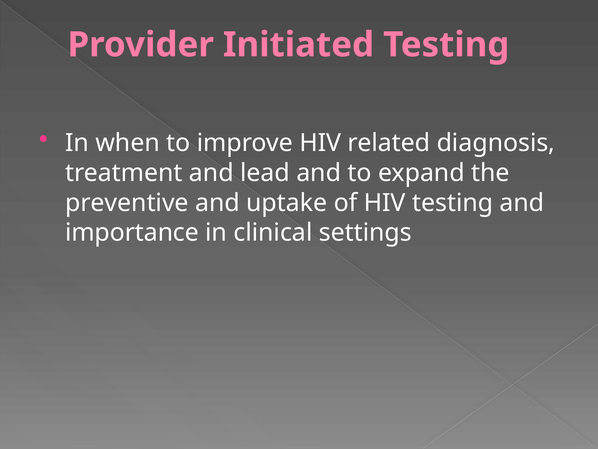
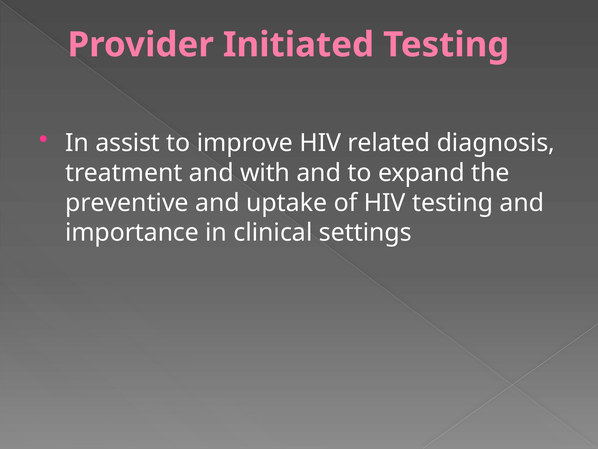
when: when -> assist
lead: lead -> with
